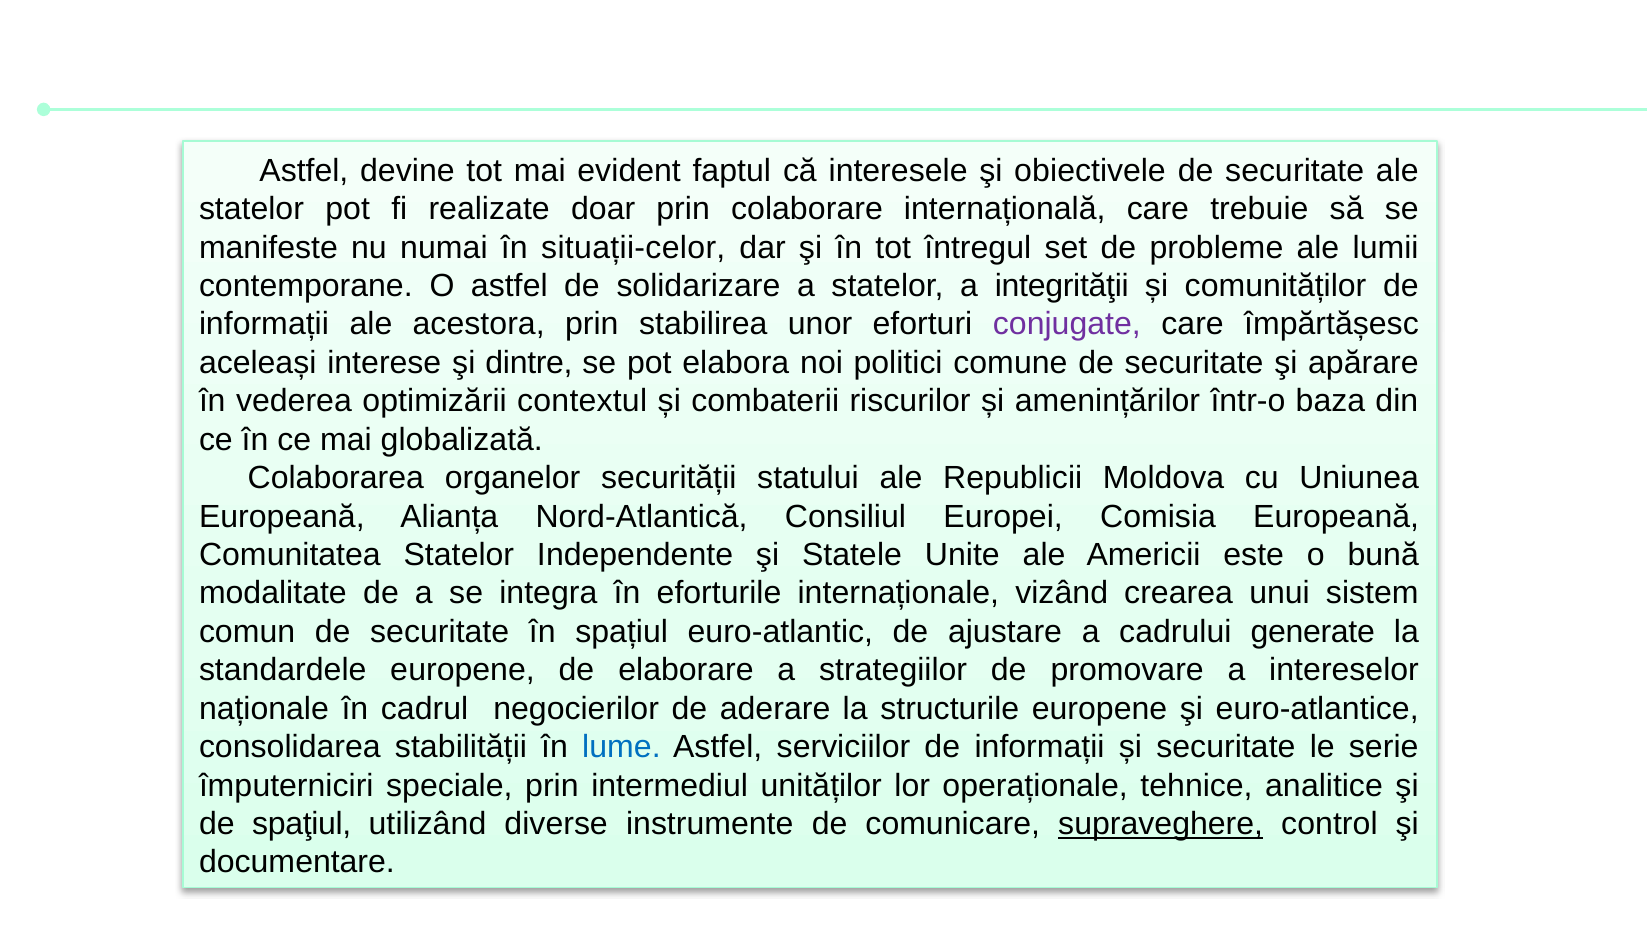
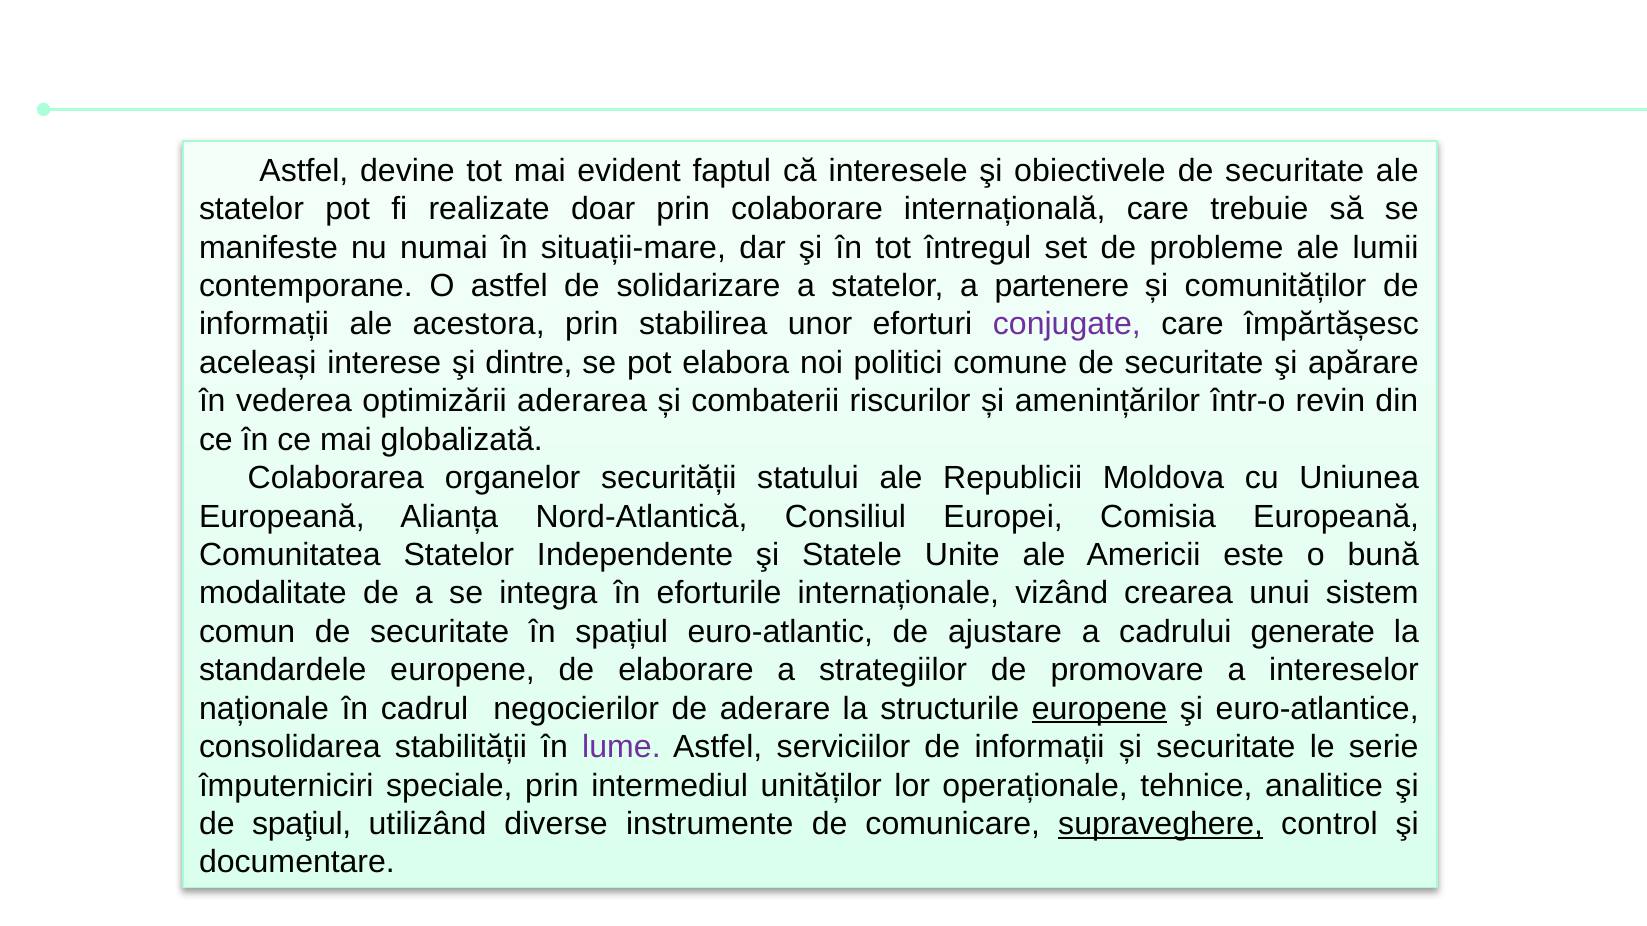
situații-celor: situații-celor -> situații-mare
integrităţii: integrităţii -> partenere
contextul: contextul -> aderarea
baza: baza -> revin
europene at (1100, 709) underline: none -> present
lume colour: blue -> purple
